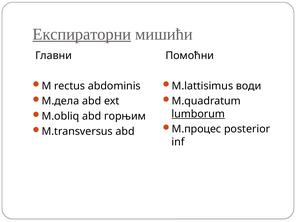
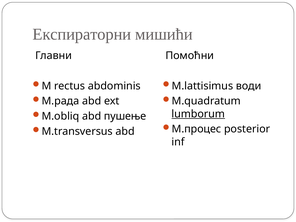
Експираторни underline: present -> none
M.дела: M.дела -> M.рада
горњим: горњим -> пушење
